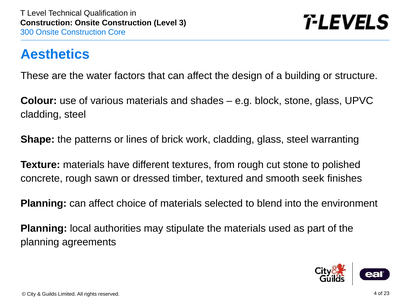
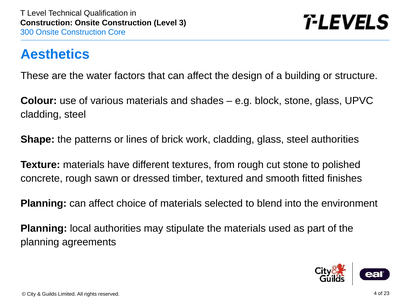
steel warranting: warranting -> authorities
seek: seek -> fitted
